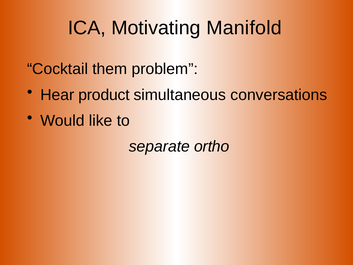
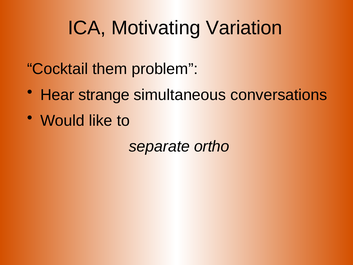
Manifold: Manifold -> Variation
product: product -> strange
